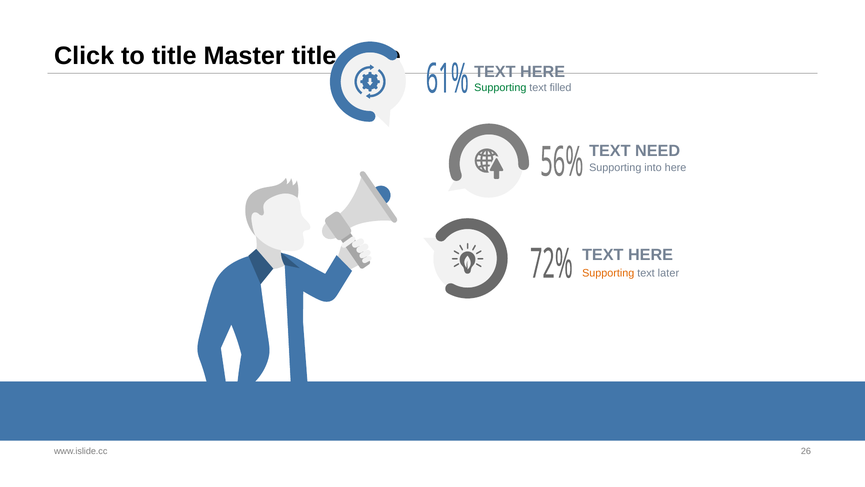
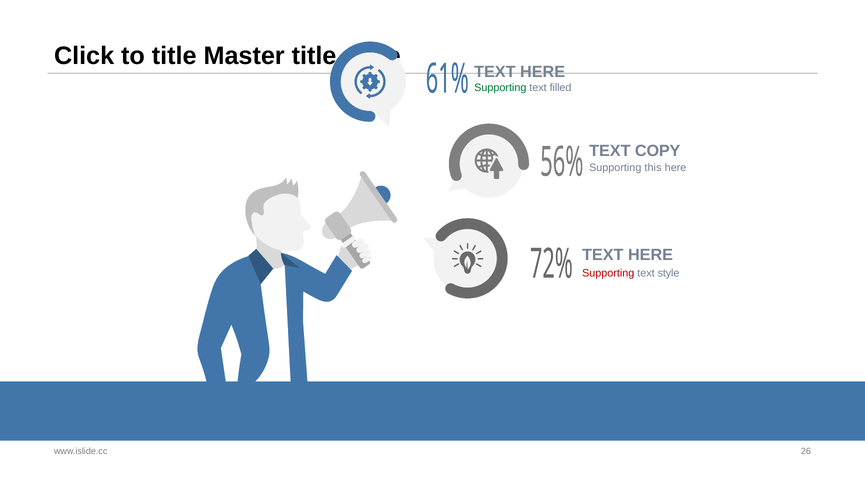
NEED: NEED -> COPY
into: into -> this
Supporting at (608, 273) colour: orange -> red
text later: later -> style
